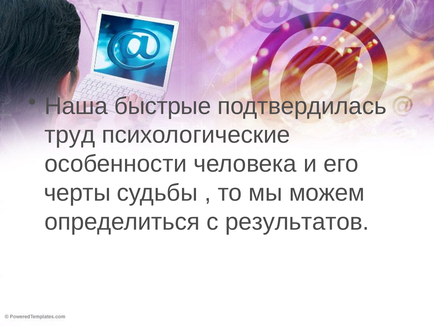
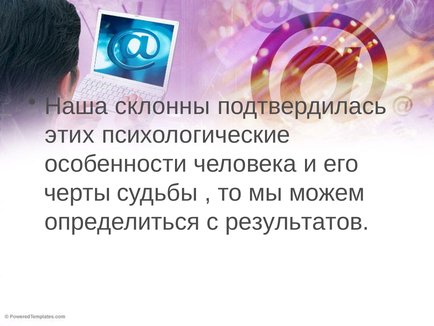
быстрые: быстрые -> склонны
труд: труд -> этих
